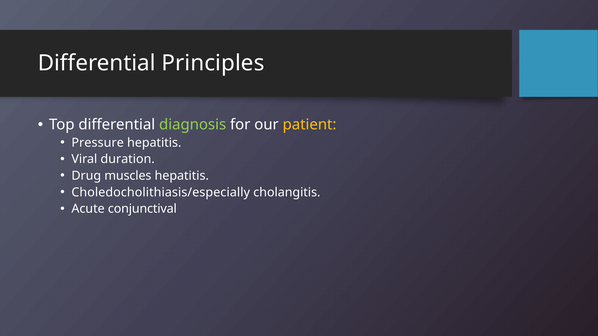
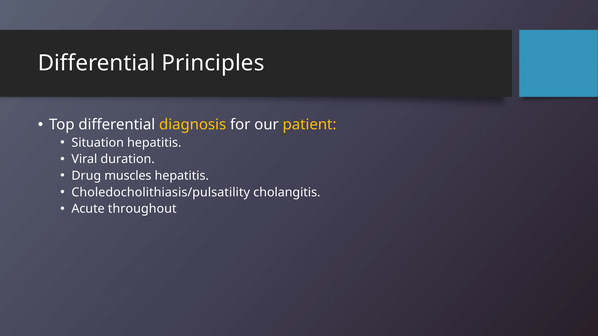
diagnosis colour: light green -> yellow
Pressure: Pressure -> Situation
Choledocholithiasis/especially: Choledocholithiasis/especially -> Choledocholithiasis/pulsatility
conjunctival: conjunctival -> throughout
